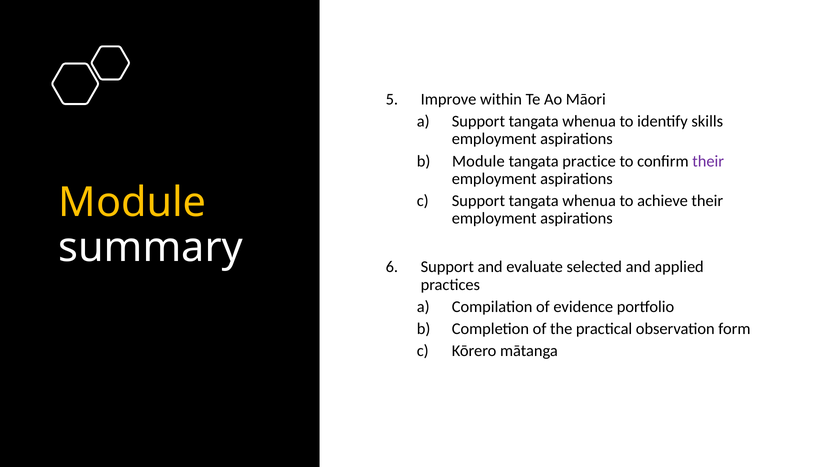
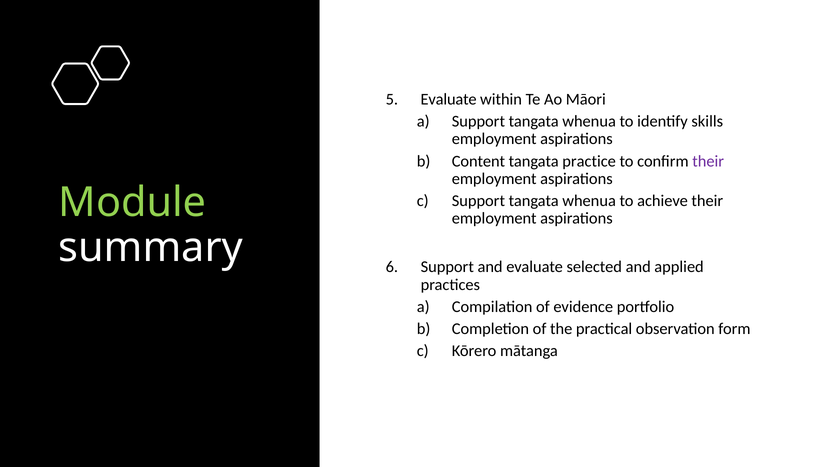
Improve at (449, 99): Improve -> Evaluate
Module at (478, 161): Module -> Content
Module at (132, 202) colour: yellow -> light green
